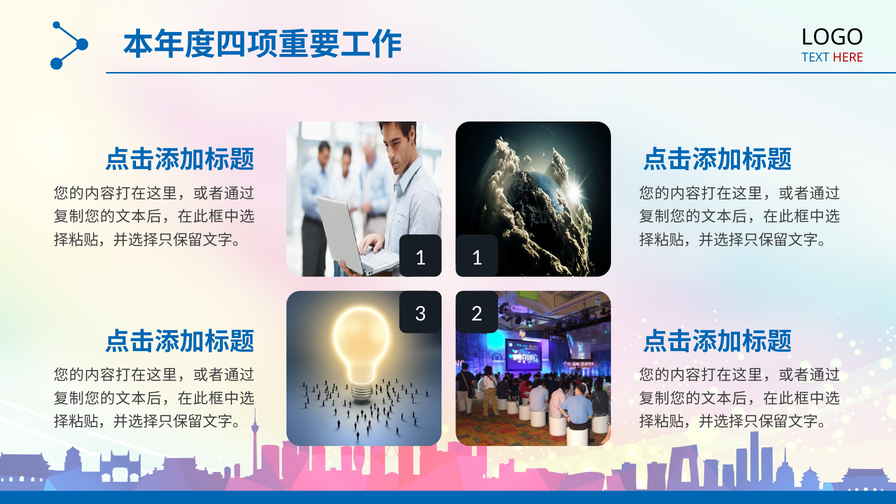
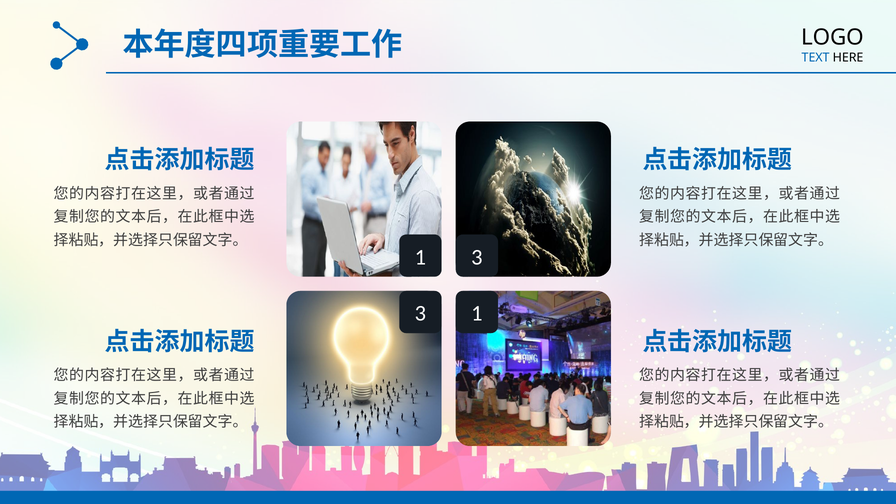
HERE colour: red -> black
1 1: 1 -> 3
3 2: 2 -> 1
